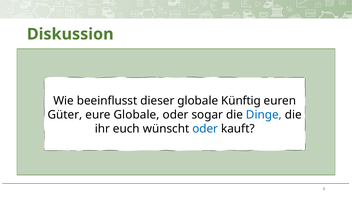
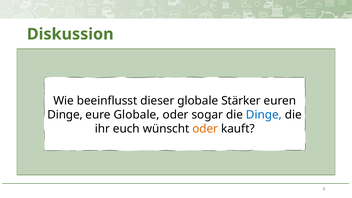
Künftig: Künftig -> Stärker
Güter at (65, 115): Güter -> Dinge
oder at (205, 129) colour: blue -> orange
